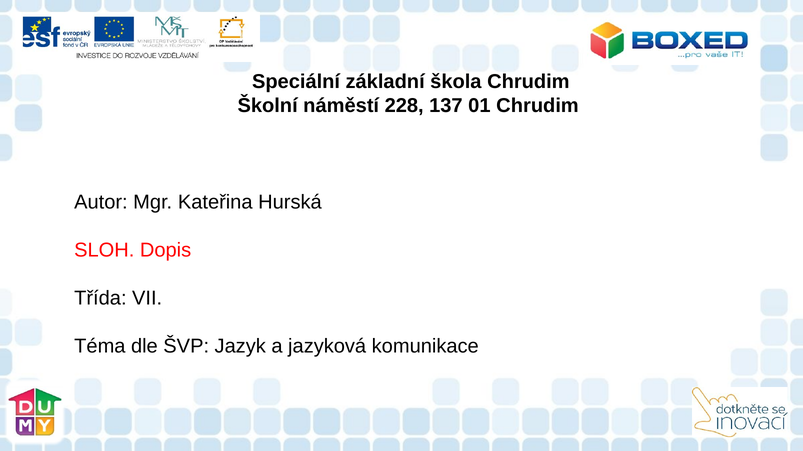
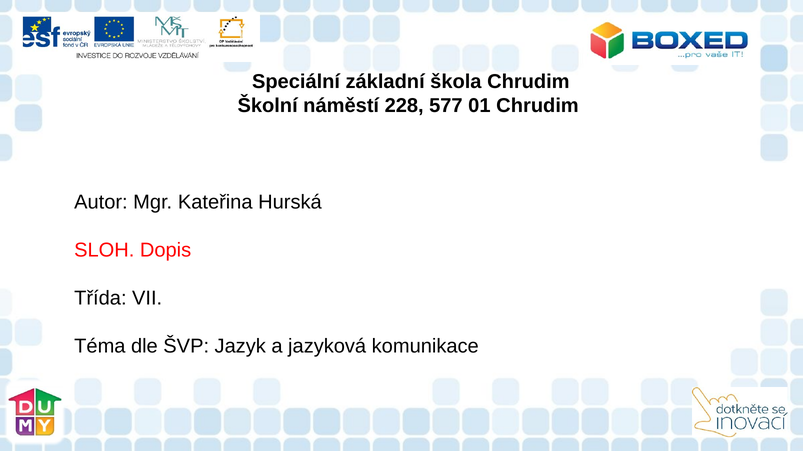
137: 137 -> 577
